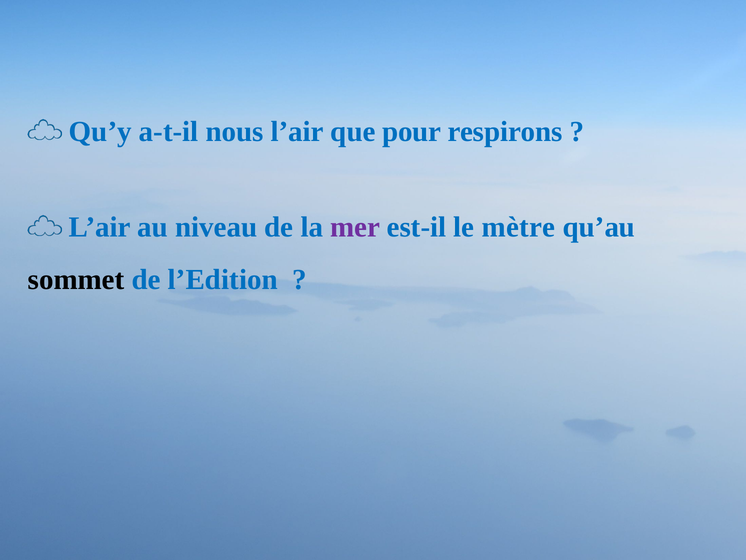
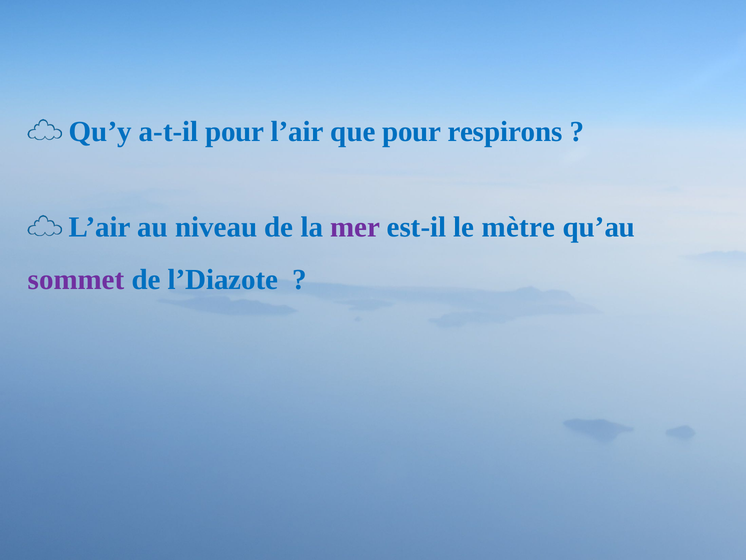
a-t-il nous: nous -> pour
sommet colour: black -> purple
l’Edition: l’Edition -> l’Diazote
